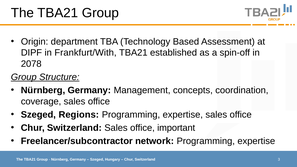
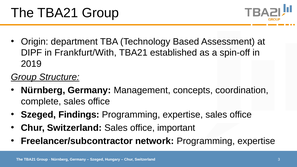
2078: 2078 -> 2019
coverage: coverage -> complete
Regions: Regions -> Findings
